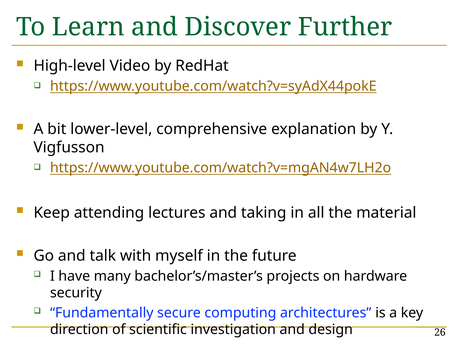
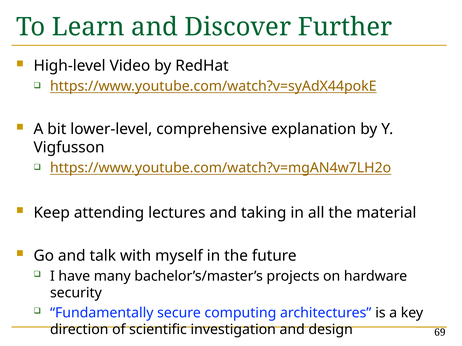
26: 26 -> 69
